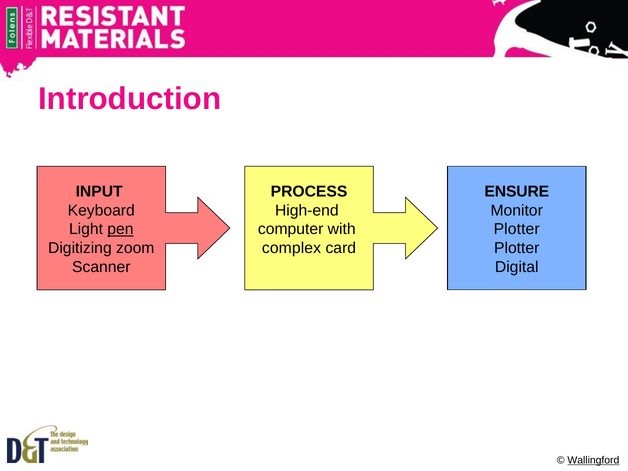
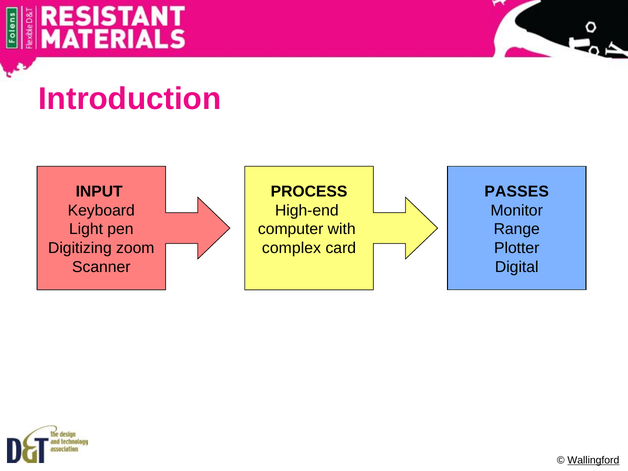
ENSURE: ENSURE -> PASSES
pen underline: present -> none
Plotter at (517, 229): Plotter -> Range
